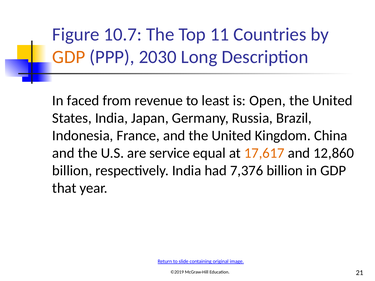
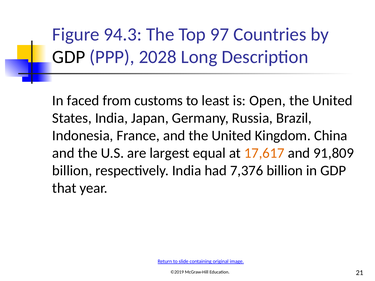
10.7: 10.7 -> 94.3
11: 11 -> 97
GDP at (69, 57) colour: orange -> black
2030: 2030 -> 2028
revenue: revenue -> customs
service: service -> largest
12,860: 12,860 -> 91,809
